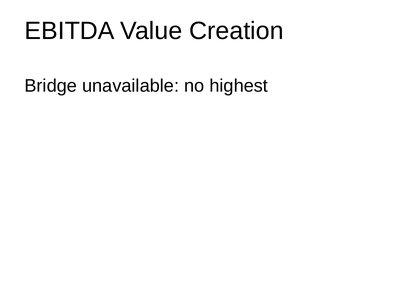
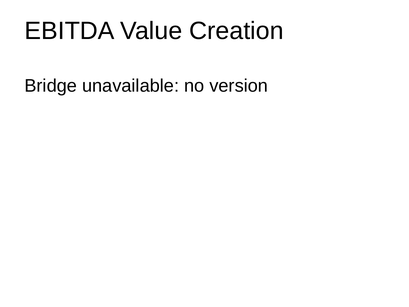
highest: highest -> version
